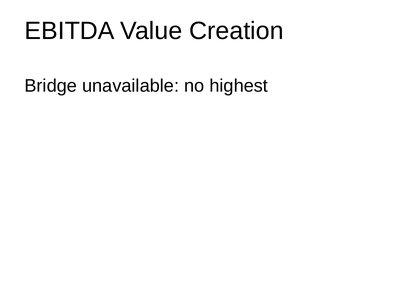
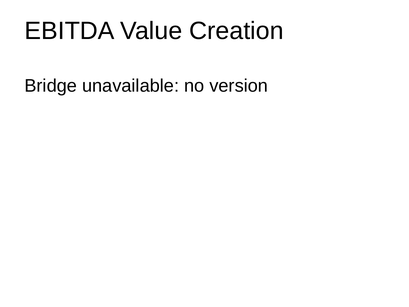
highest: highest -> version
